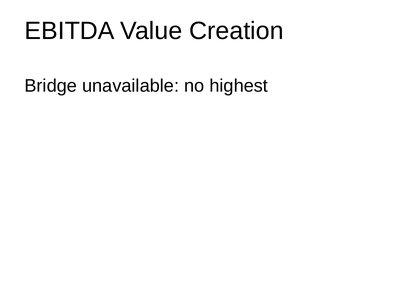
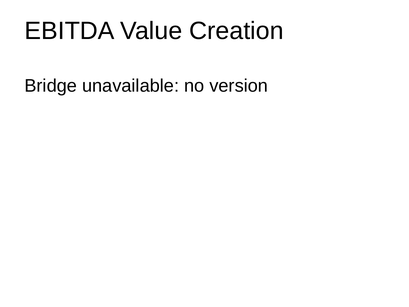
highest: highest -> version
